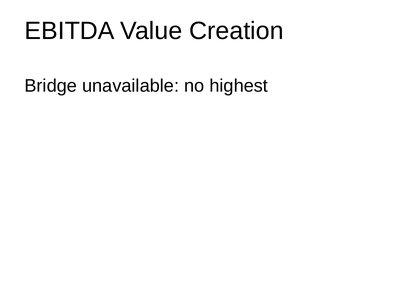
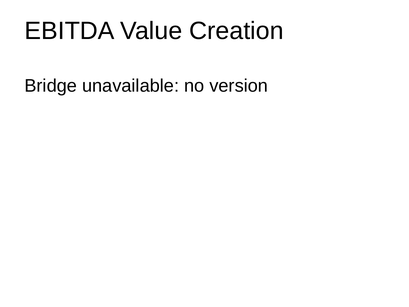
highest: highest -> version
